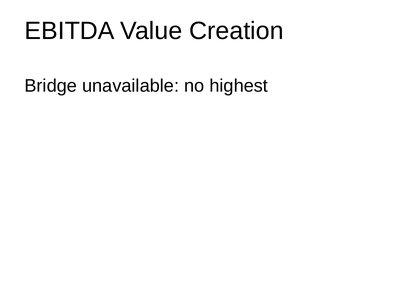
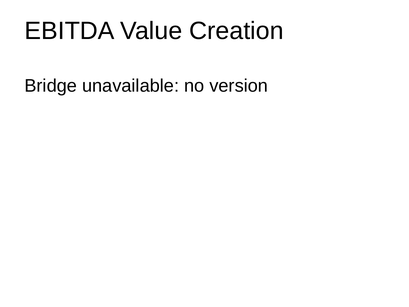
highest: highest -> version
